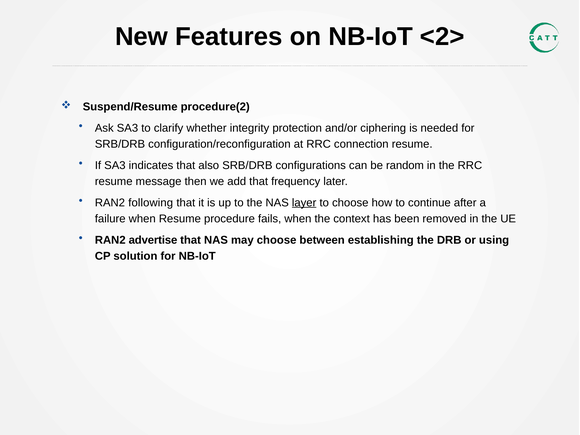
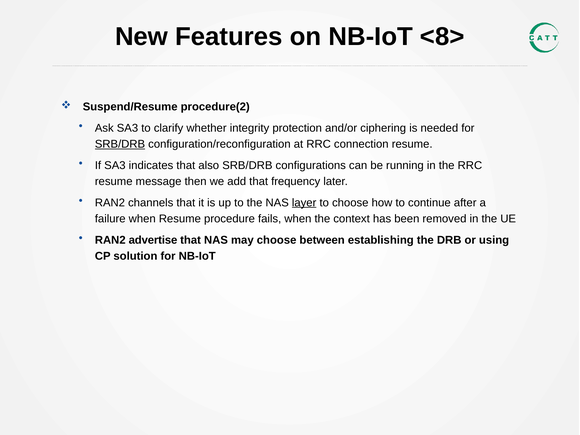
<2>: <2> -> <8>
SRB/DRB at (120, 144) underline: none -> present
random: random -> running
following: following -> channels
